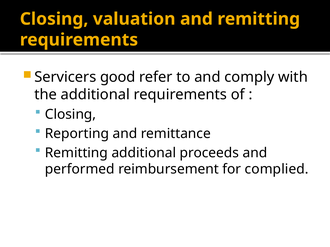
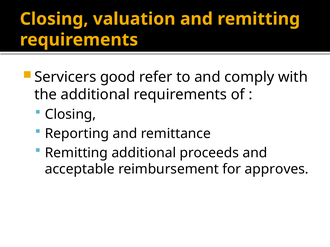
performed: performed -> acceptable
complied: complied -> approves
